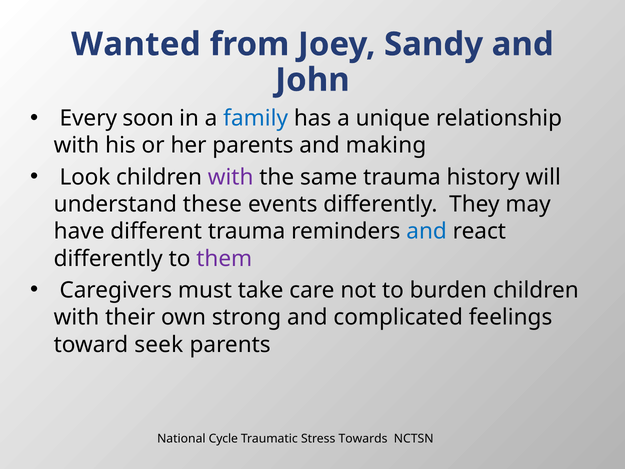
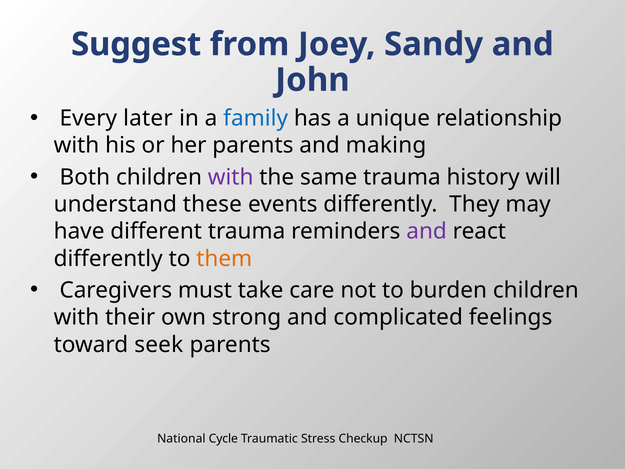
Wanted: Wanted -> Suggest
soon: soon -> later
Look: Look -> Both
and at (427, 231) colour: blue -> purple
them colour: purple -> orange
Towards: Towards -> Checkup
